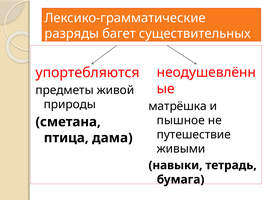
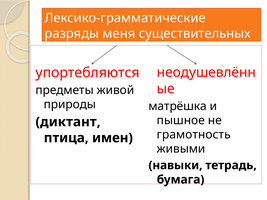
багет: багет -> меня
сметана: сметана -> диктант
путешествие: путешествие -> грамотность
дама: дама -> имен
